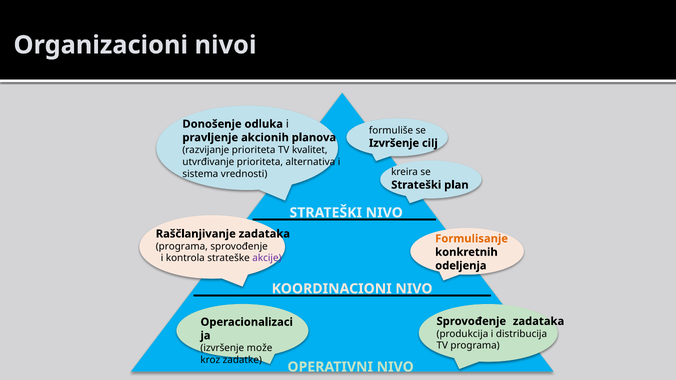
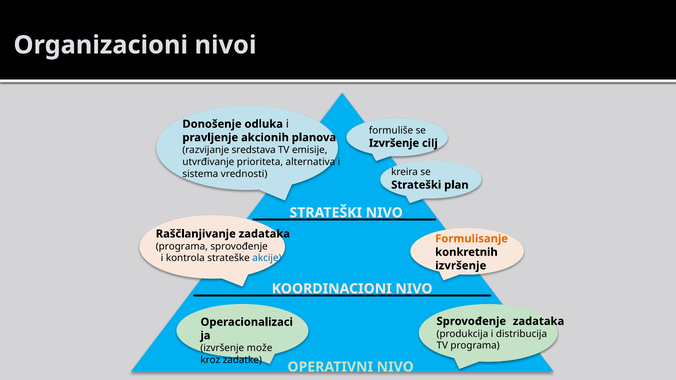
razvijanje prioriteta: prioriteta -> sredstava
kvalitet: kvalitet -> emisije
akcije colour: purple -> blue
odeljenja at (461, 266): odeljenja -> izvršenje
